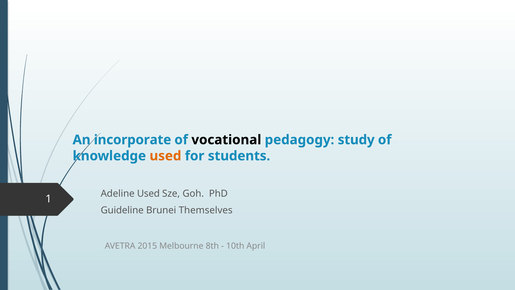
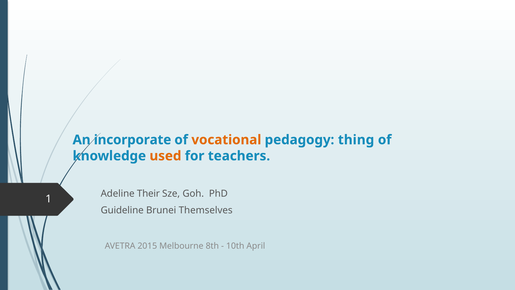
vocational colour: black -> orange
study: study -> thing
students: students -> teachers
Adeline Used: Used -> Their
